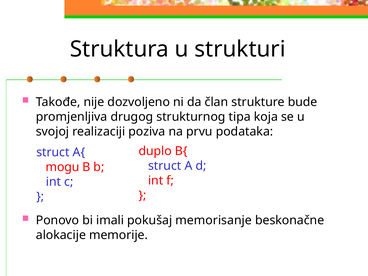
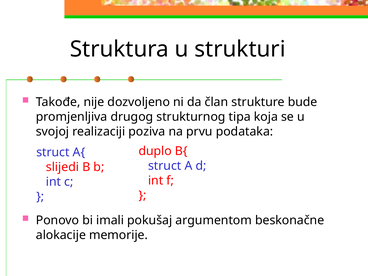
mogu: mogu -> slijedi
memorisanje: memorisanje -> argumentom
